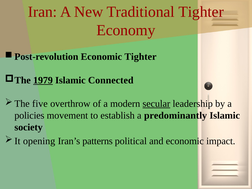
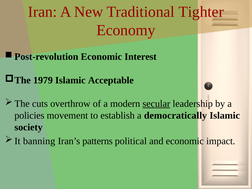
Economic Tighter: Tighter -> Interest
1979 underline: present -> none
Connected: Connected -> Acceptable
five: five -> cuts
predominantly: predominantly -> democratically
opening: opening -> banning
